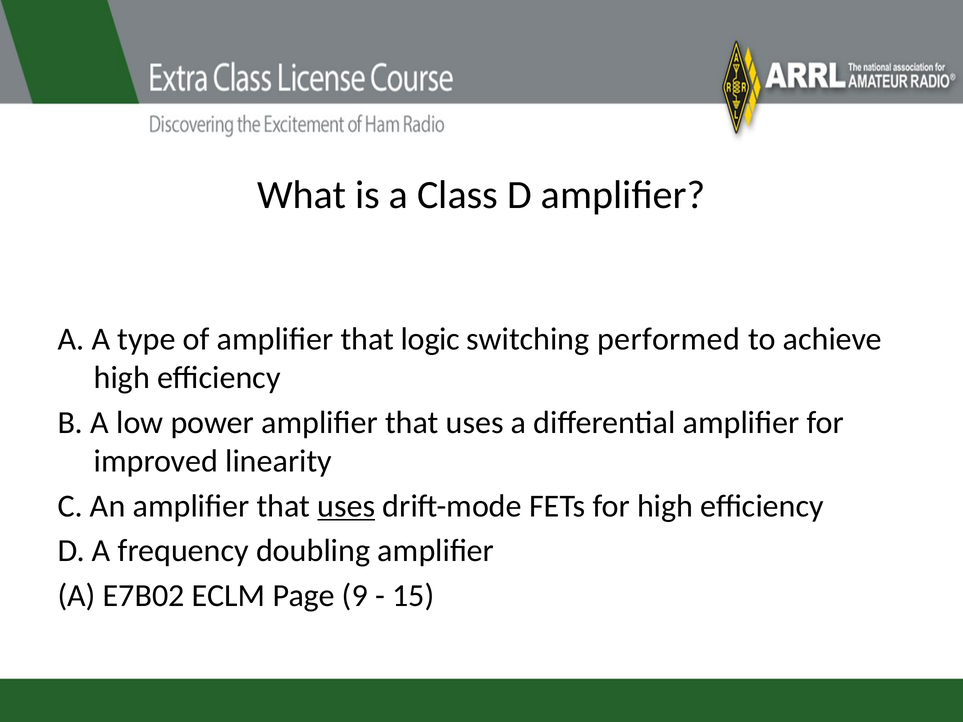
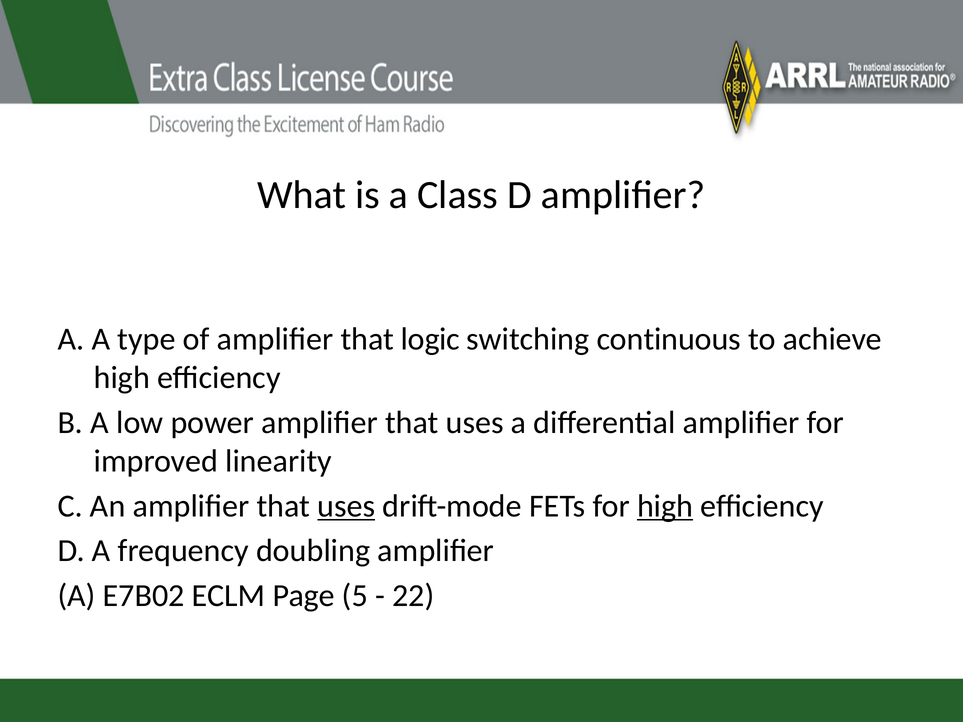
performed: performed -> continuous
high at (665, 506) underline: none -> present
9: 9 -> 5
15: 15 -> 22
